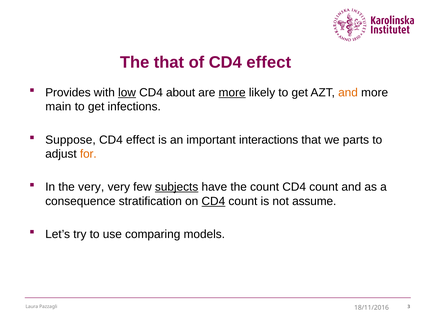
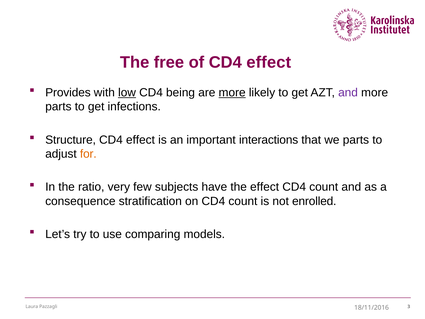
The that: that -> free
about: about -> being
and at (348, 92) colour: orange -> purple
main at (58, 107): main -> parts
Suppose: Suppose -> Structure
the very: very -> ratio
subjects underline: present -> none
the count: count -> effect
CD4 at (213, 201) underline: present -> none
assume: assume -> enrolled
